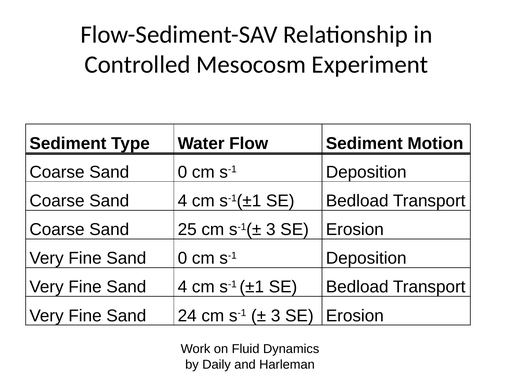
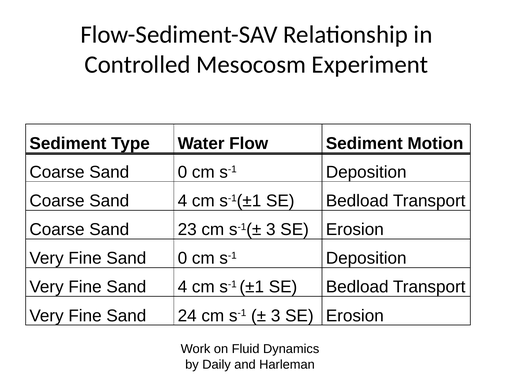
25: 25 -> 23
